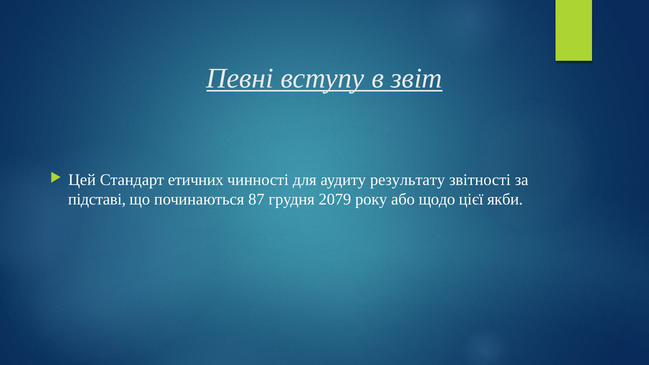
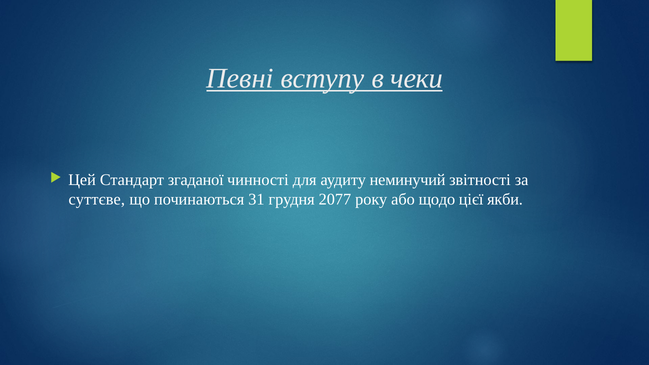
звіт: звіт -> чеки
етичних: етичних -> згаданої
результату: результату -> неминучий
підставі: підставі -> суттєве
87: 87 -> 31
2079: 2079 -> 2077
